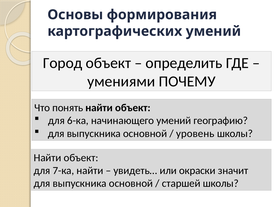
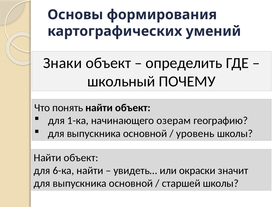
Город: Город -> Знаки
умениями: умениями -> школьный
6-ка: 6-ка -> 1-ка
начинающего умений: умений -> озерам
7-ка: 7-ка -> 6-ка
